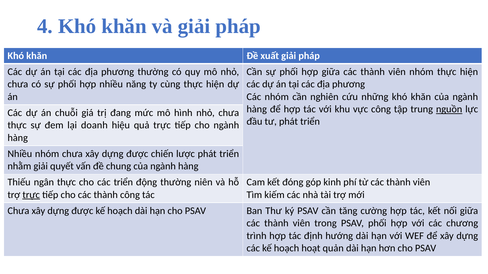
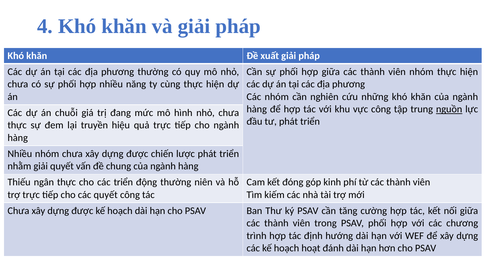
doanh: doanh -> truyền
trực at (31, 195) underline: present -> none
cho các thành: thành -> quyết
quản: quản -> đánh
